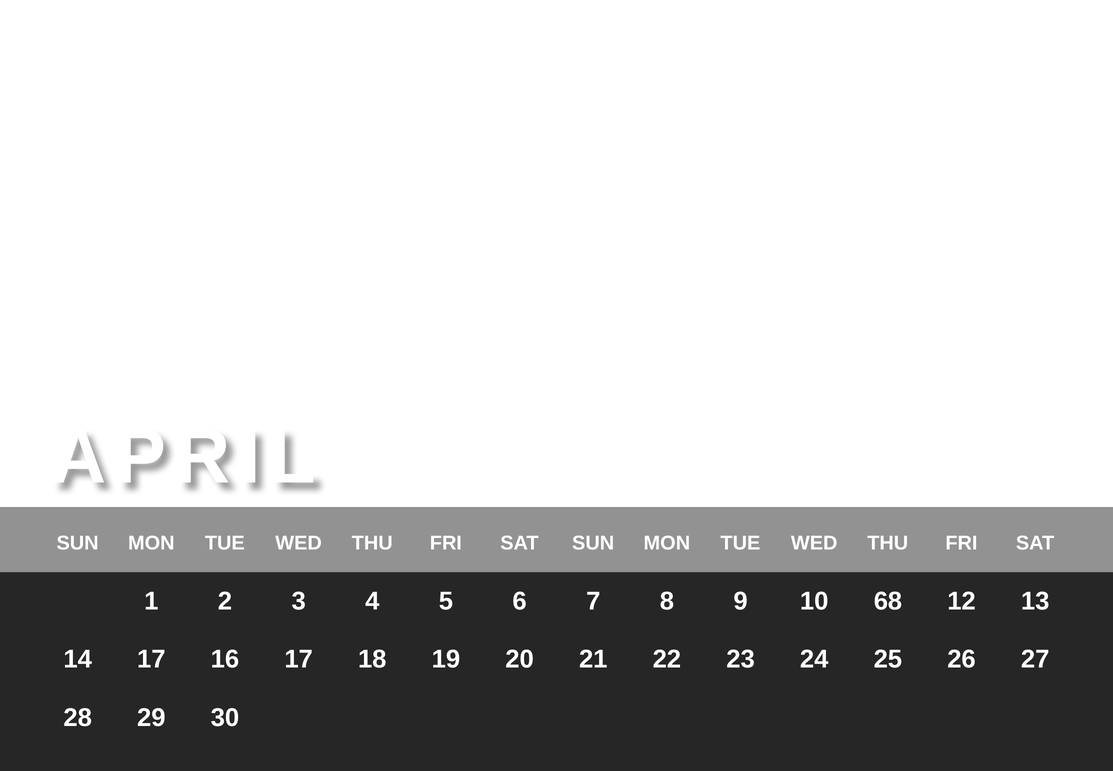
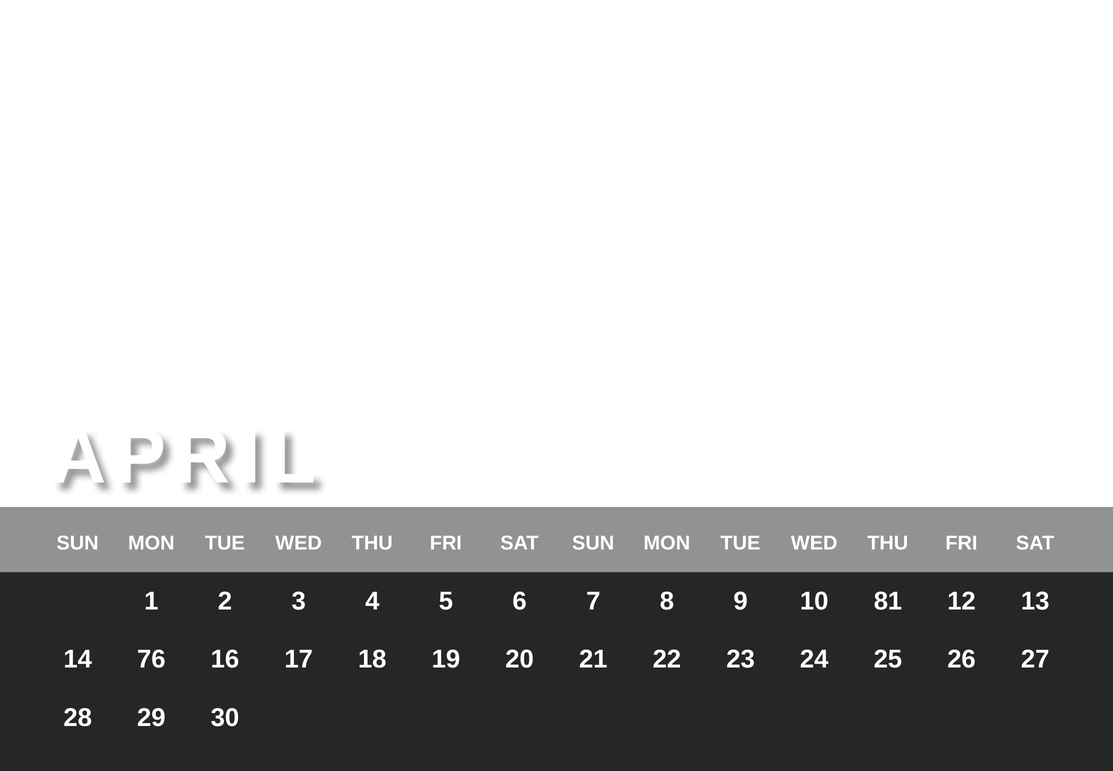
68: 68 -> 81
14 17: 17 -> 76
